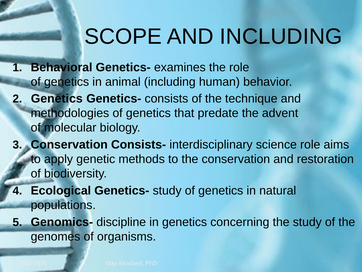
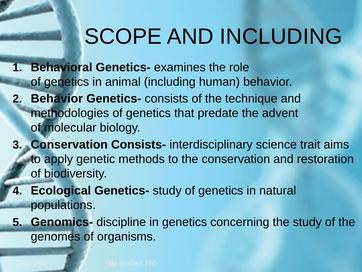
Genetics at (57, 99): Genetics -> Behavior
science role: role -> trait
